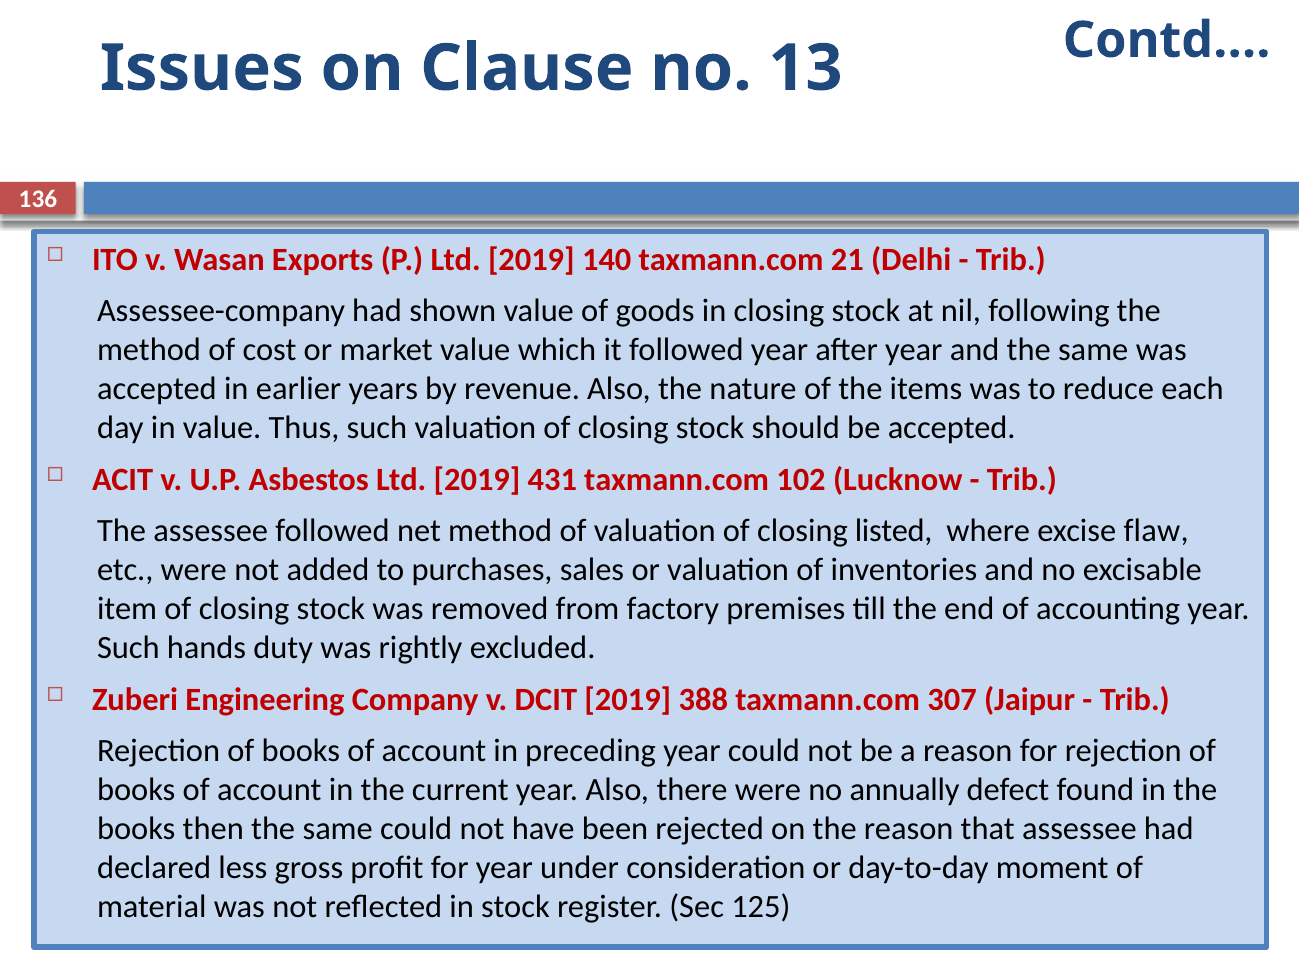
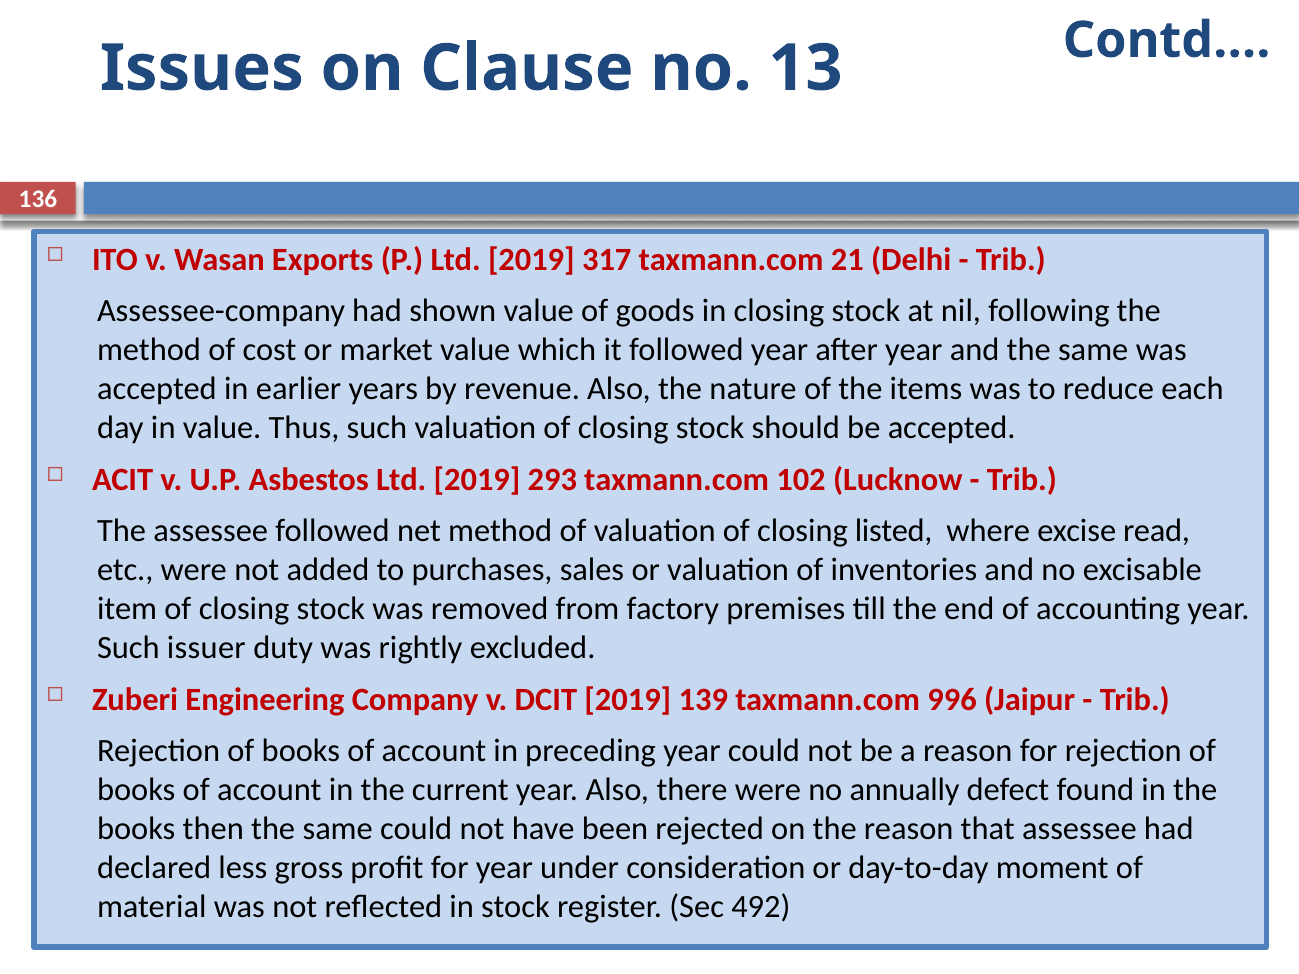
140: 140 -> 317
431: 431 -> 293
flaw: flaw -> read
hands: hands -> issuer
388: 388 -> 139
307: 307 -> 996
125: 125 -> 492
